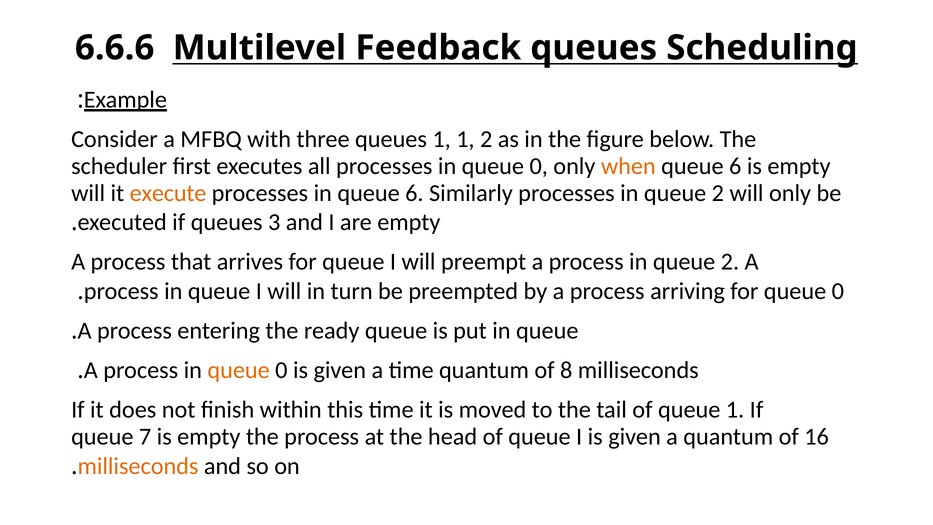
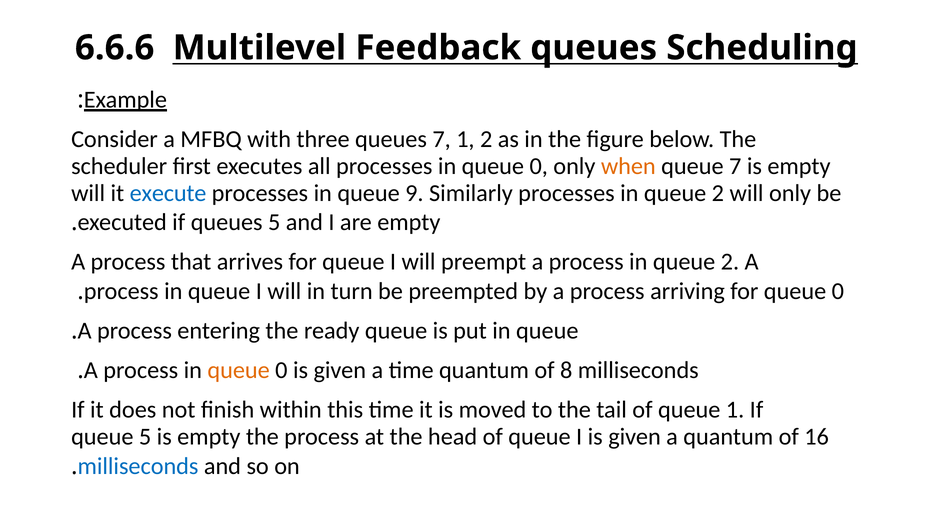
queues 1: 1 -> 7
6 at (735, 166): 6 -> 7
execute colour: orange -> blue
in queue 6: 6 -> 9
queues 3: 3 -> 5
queue 7: 7 -> 5
milliseconds at (138, 466) colour: orange -> blue
